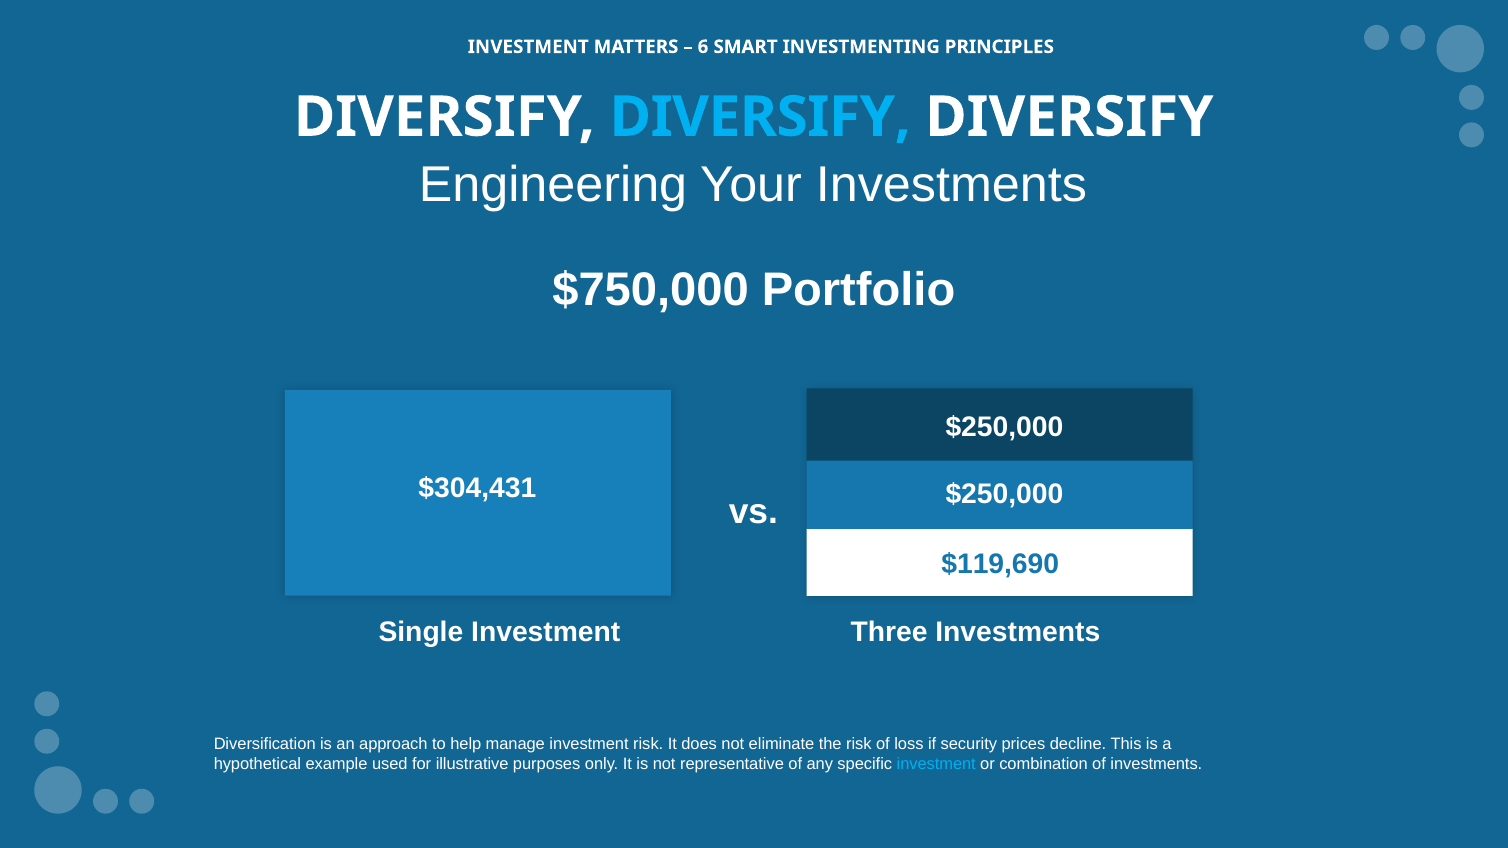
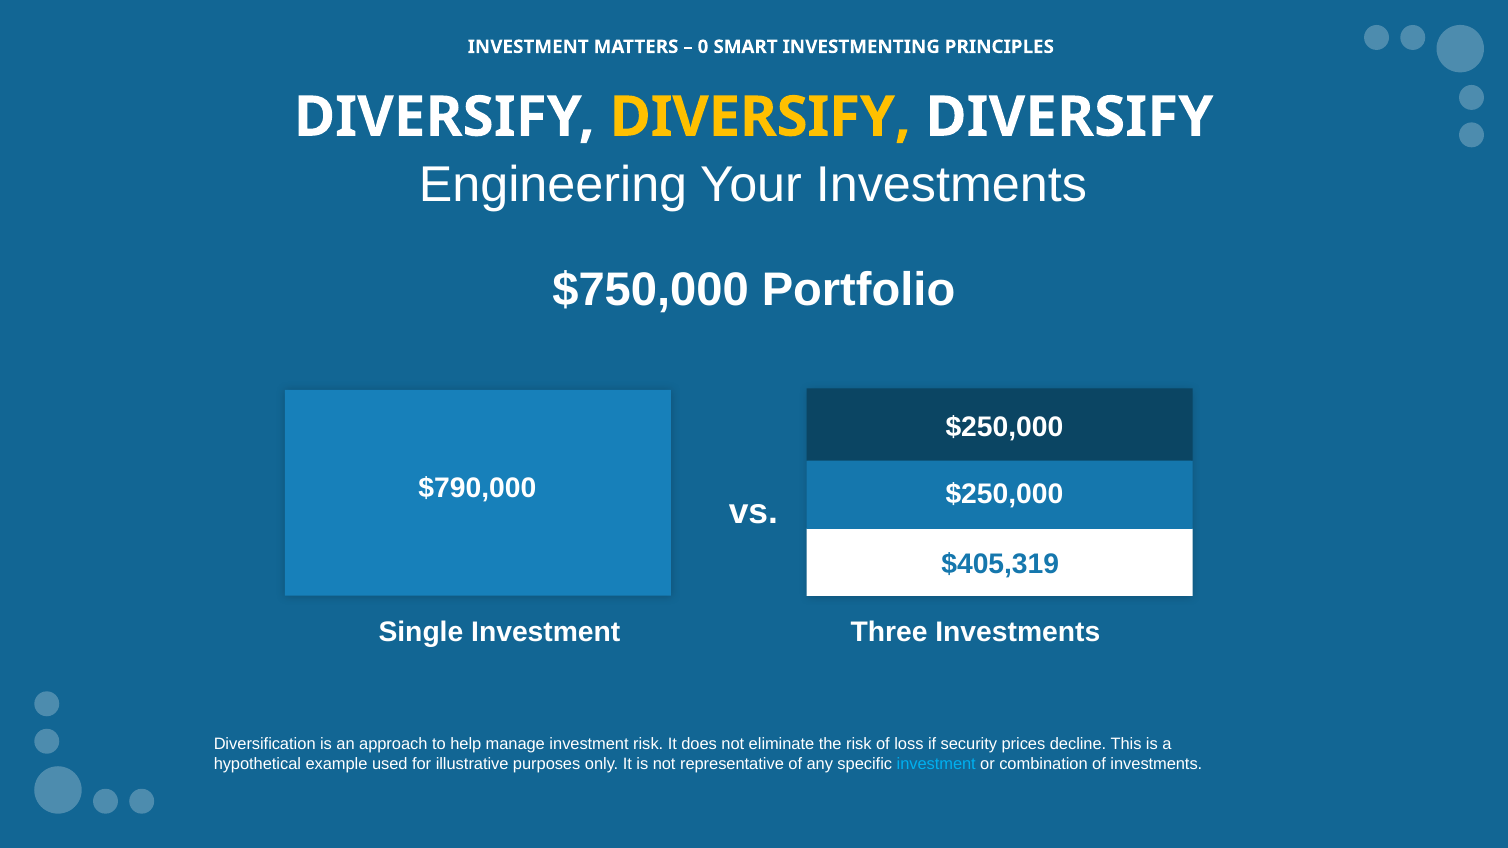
6: 6 -> 0
DIVERSIFY at (760, 117) colour: light blue -> yellow
$304,431: $304,431 -> $790,000
$119,690: $119,690 -> $405,319
